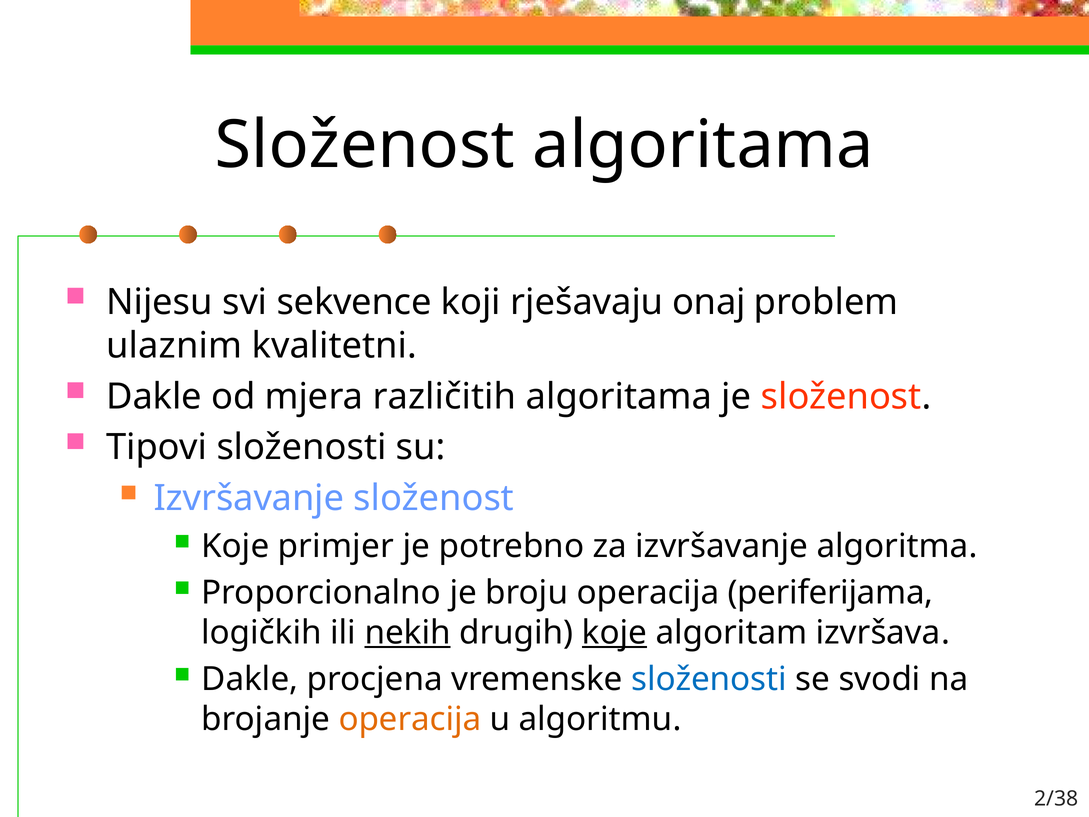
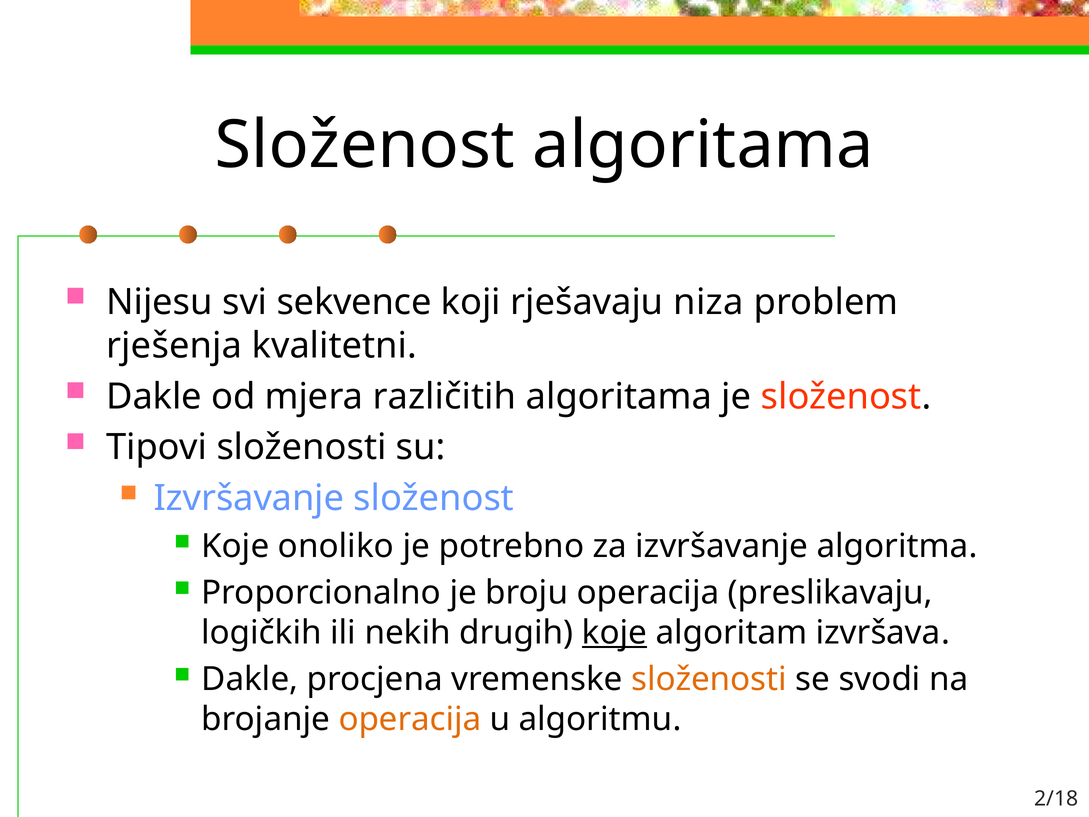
onaj: onaj -> niza
ulaznim: ulaznim -> rješenja
primjer: primjer -> onoliko
periferijama: periferijama -> preslikavaju
nekih underline: present -> none
složenosti at (709, 679) colour: blue -> orange
2/38: 2/38 -> 2/18
